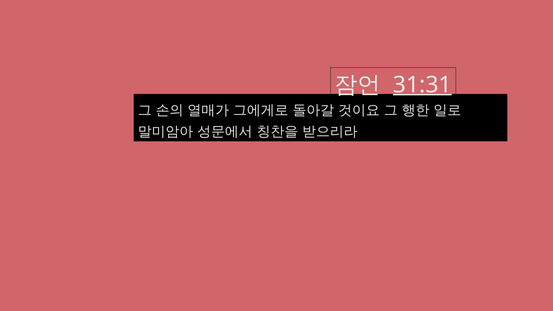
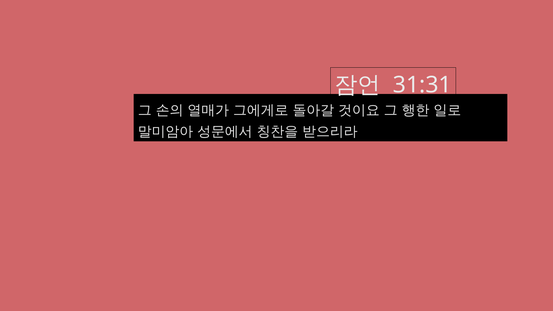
31:31 underline: present -> none
